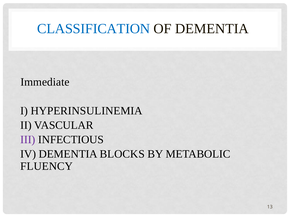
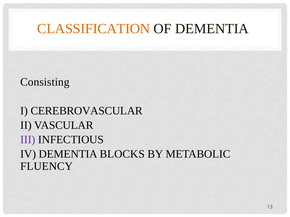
CLASSIFICATION colour: blue -> orange
Immediate: Immediate -> Consisting
HYPERINSULINEMIA: HYPERINSULINEMIA -> CEREBROVASCULAR
